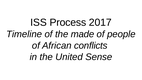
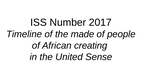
Process: Process -> Number
conflicts: conflicts -> creating
